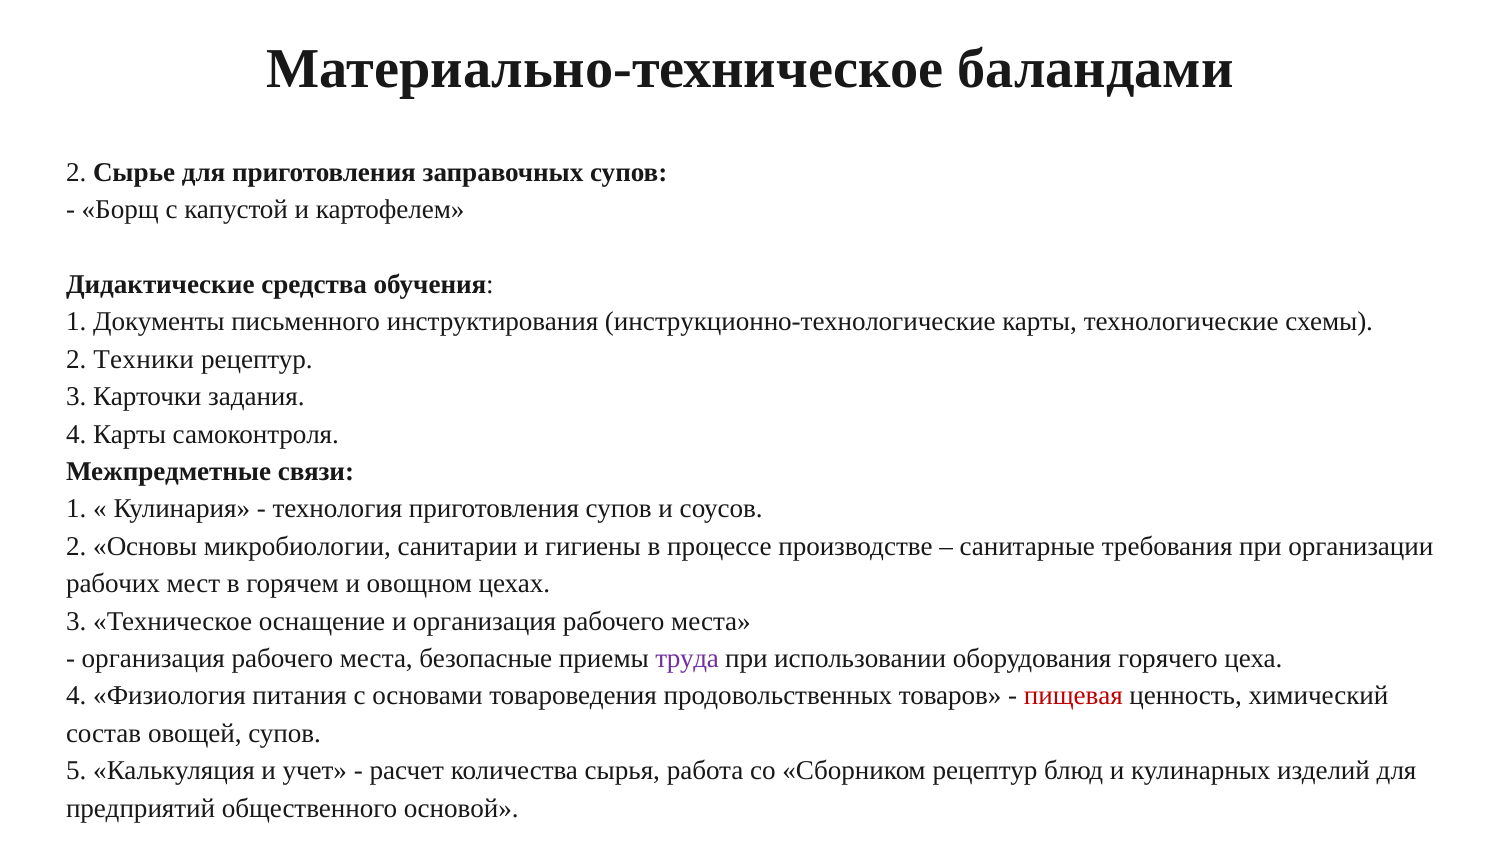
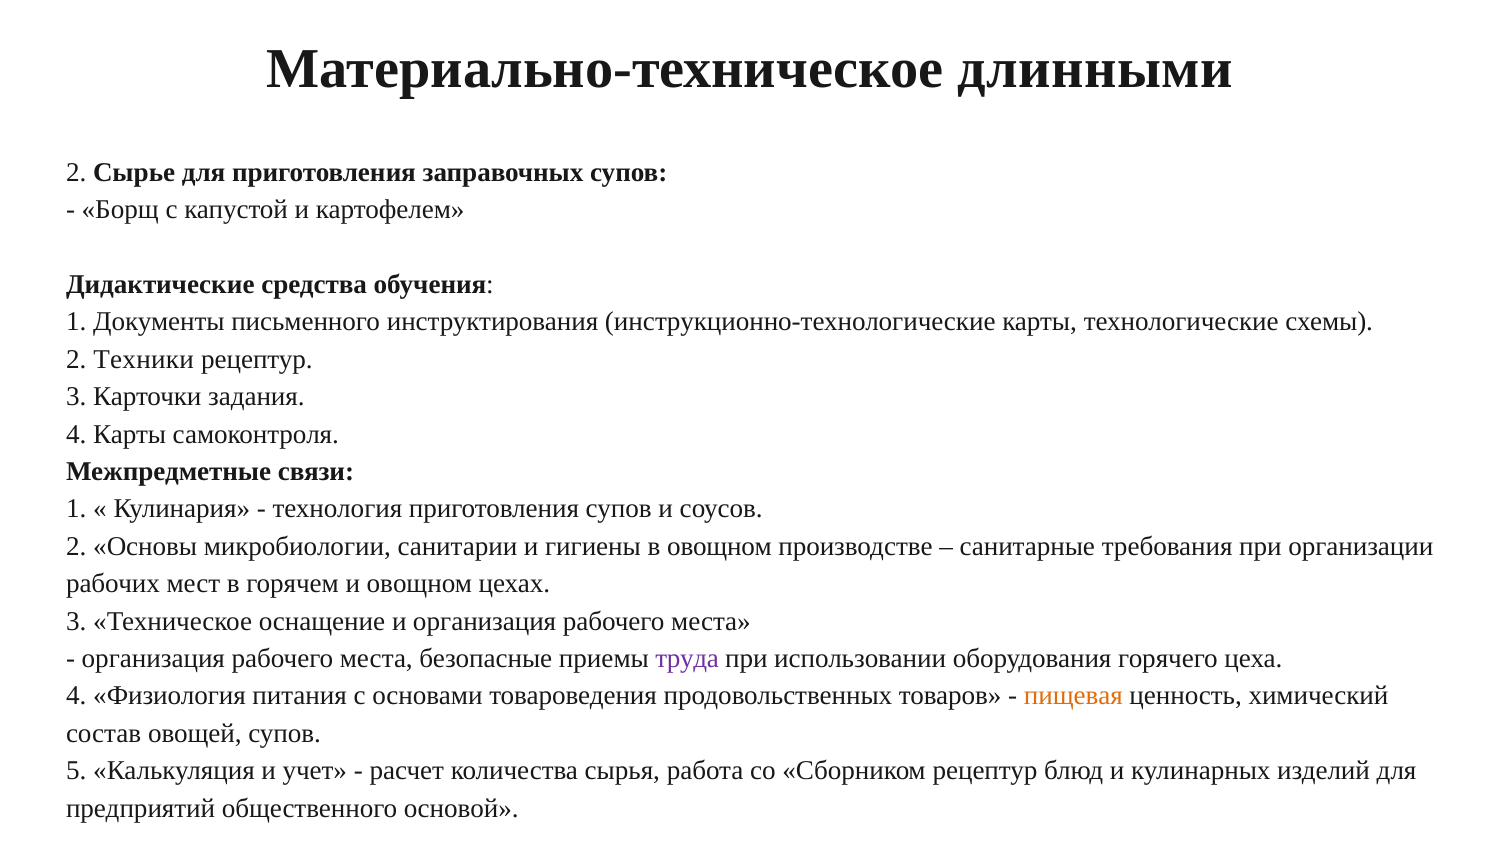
баландами: баландами -> длинными
в процессе: процессе -> овощном
пищевая colour: red -> orange
